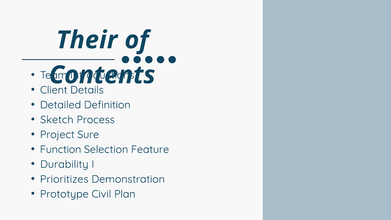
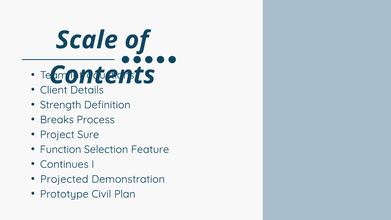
Their: Their -> Scale
Detailed: Detailed -> Strength
Sketch: Sketch -> Breaks
Durability: Durability -> Continues
Prioritizes: Prioritizes -> Projected
